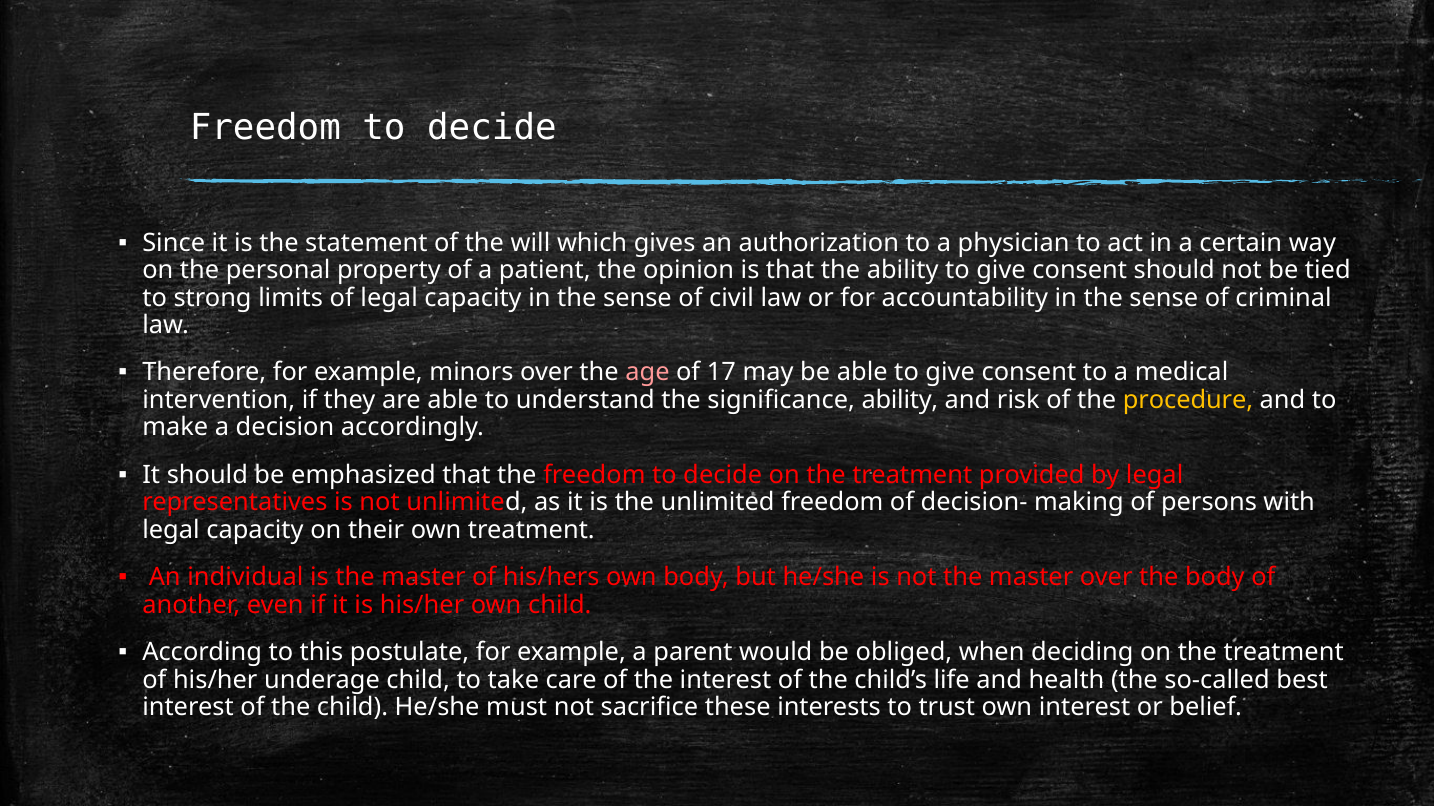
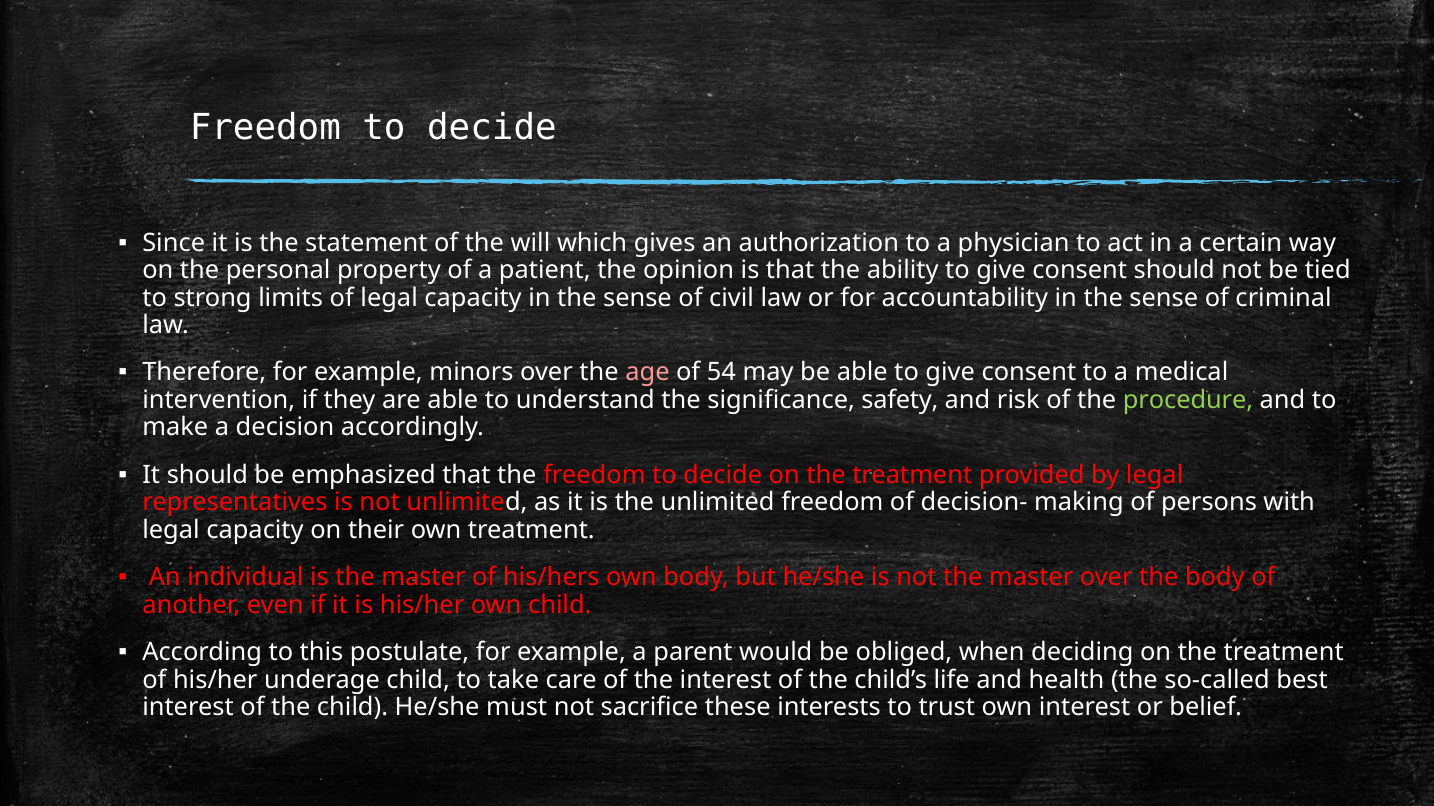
17: 17 -> 54
signiﬁcance ability: ability -> safety
procedure colour: yellow -> light green
